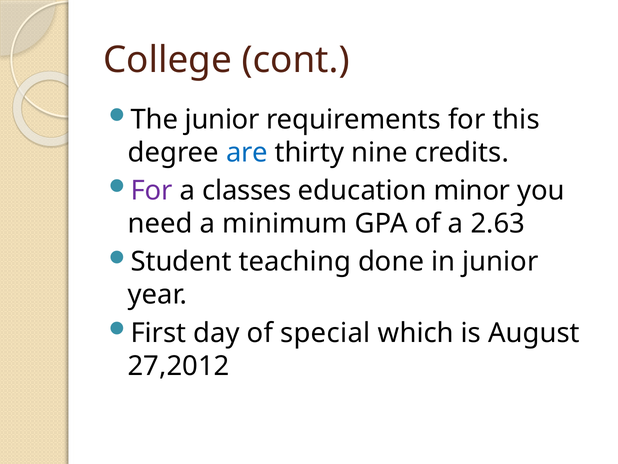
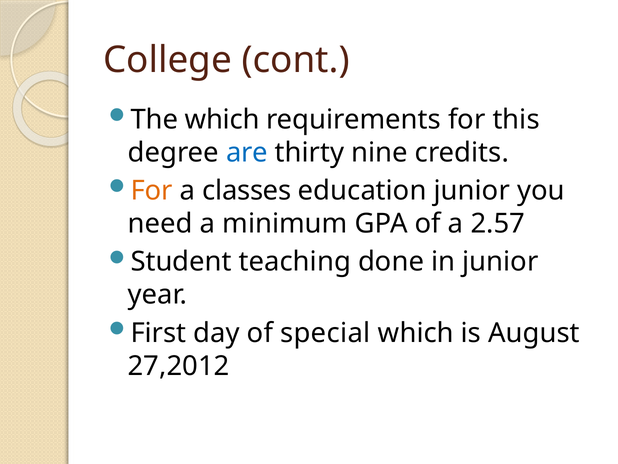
The junior: junior -> which
For at (152, 190) colour: purple -> orange
education minor: minor -> junior
2.63: 2.63 -> 2.57
